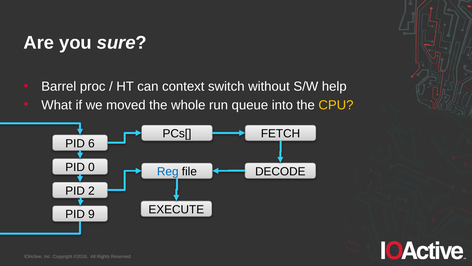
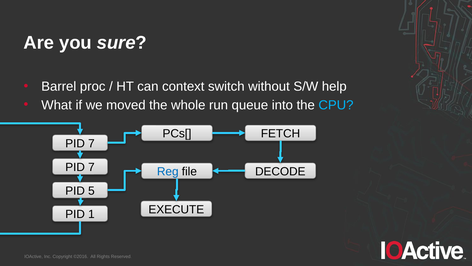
CPU colour: yellow -> light blue
6 at (91, 143): 6 -> 7
0 at (91, 167): 0 -> 7
2: 2 -> 5
9: 9 -> 1
